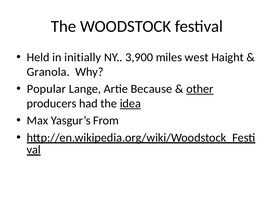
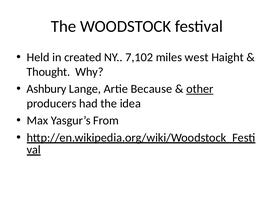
initially: initially -> created
3,900: 3,900 -> 7,102
Granola: Granola -> Thought
Popular: Popular -> Ashbury
idea underline: present -> none
